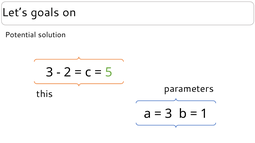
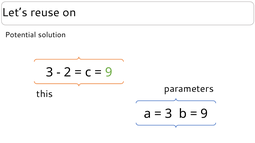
goals: goals -> reuse
5 at (109, 73): 5 -> 9
1 at (204, 114): 1 -> 9
